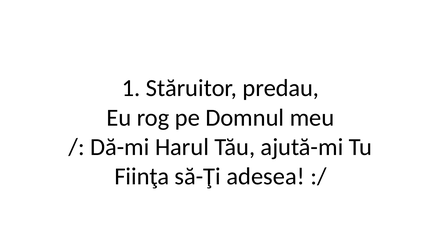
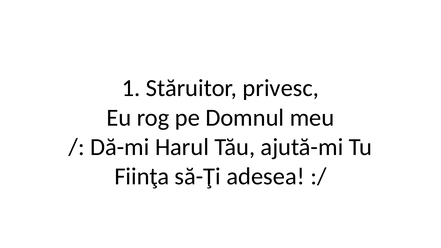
predau: predau -> privesc
